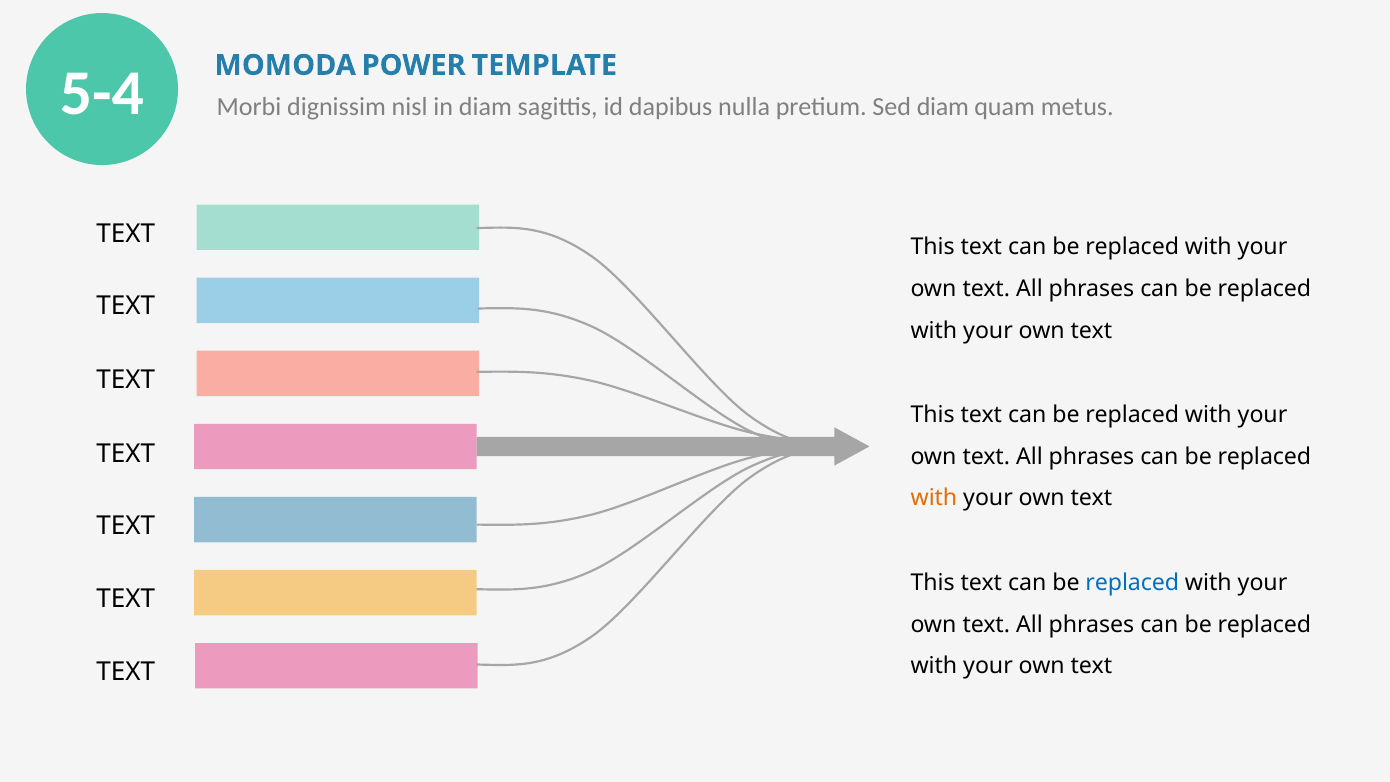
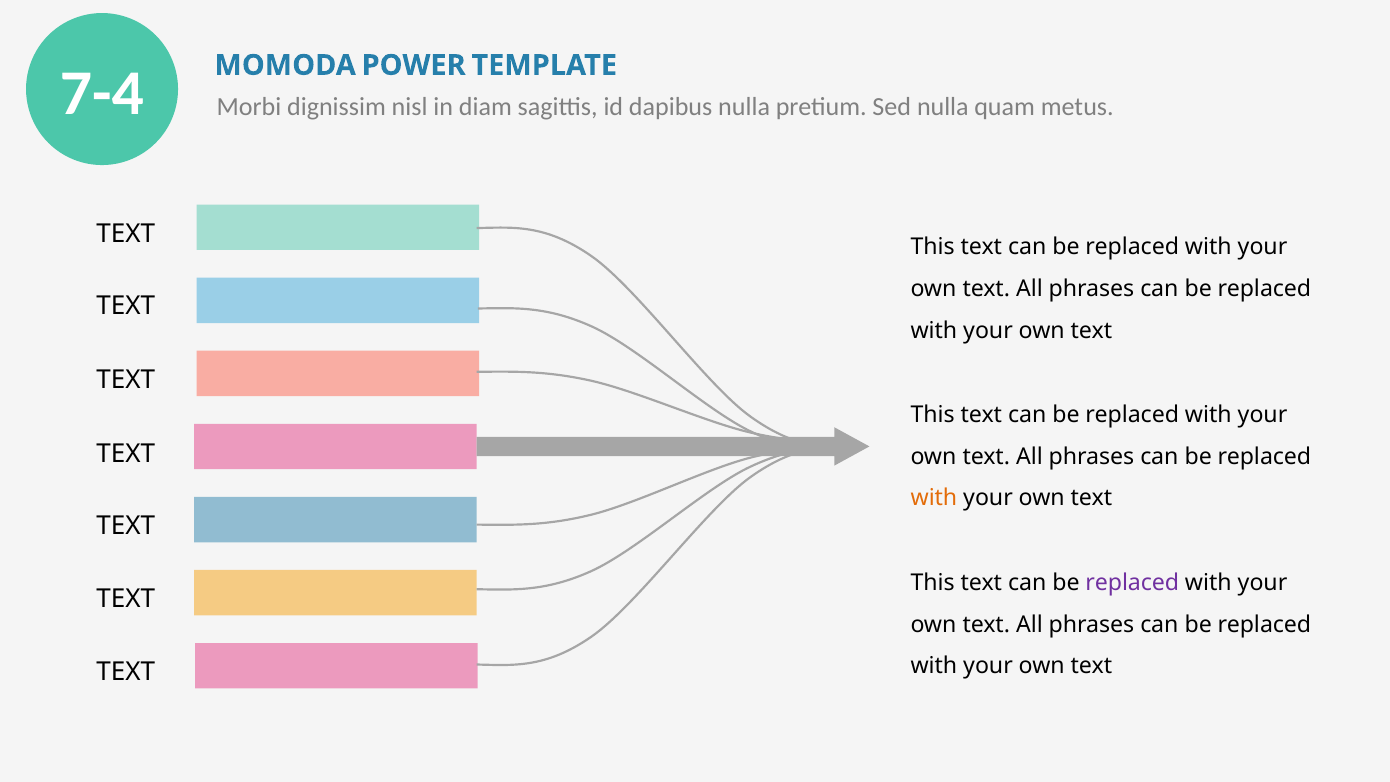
5-4: 5-4 -> 7-4
Sed diam: diam -> nulla
replaced at (1132, 583) colour: blue -> purple
